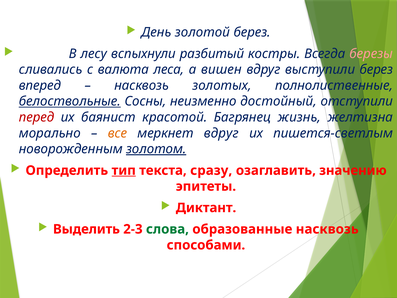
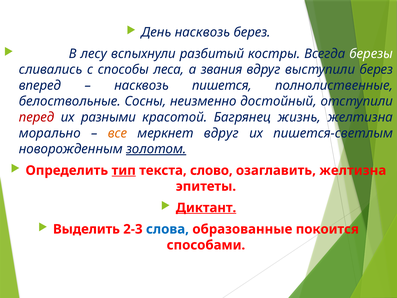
День золотой: золотой -> насквозь
березы colour: pink -> white
валюта: валюта -> способы
вишен: вишен -> звания
золотых: золотых -> пишется
белоствольные underline: present -> none
баянист: баянист -> разными
сразу: сразу -> слово
озаглавить значению: значению -> желтизна
Диктант underline: none -> present
слова colour: green -> blue
образованные насквозь: насквозь -> покоится
